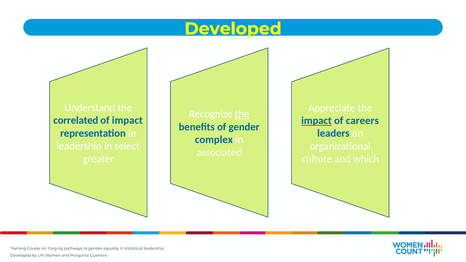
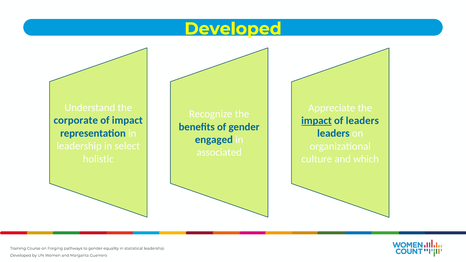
the at (242, 114) underline: present -> none
correlated: correlated -> corporate
of careers: careers -> leaders
complex: complex -> engaged
greater: greater -> holistic
